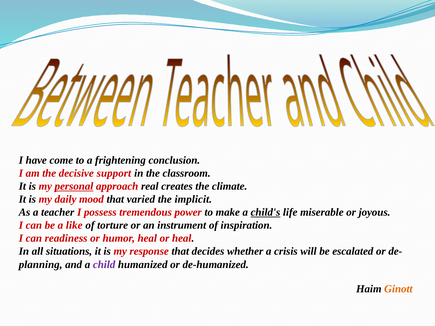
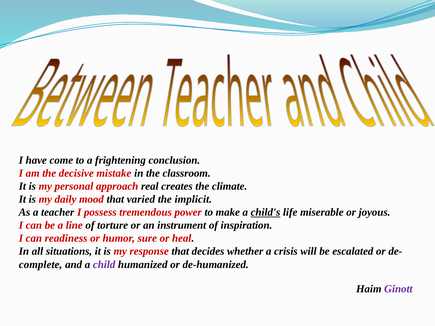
support: support -> mistake
personal underline: present -> none
like: like -> line
humor heal: heal -> sure
planning: planning -> complete
Ginott colour: orange -> purple
